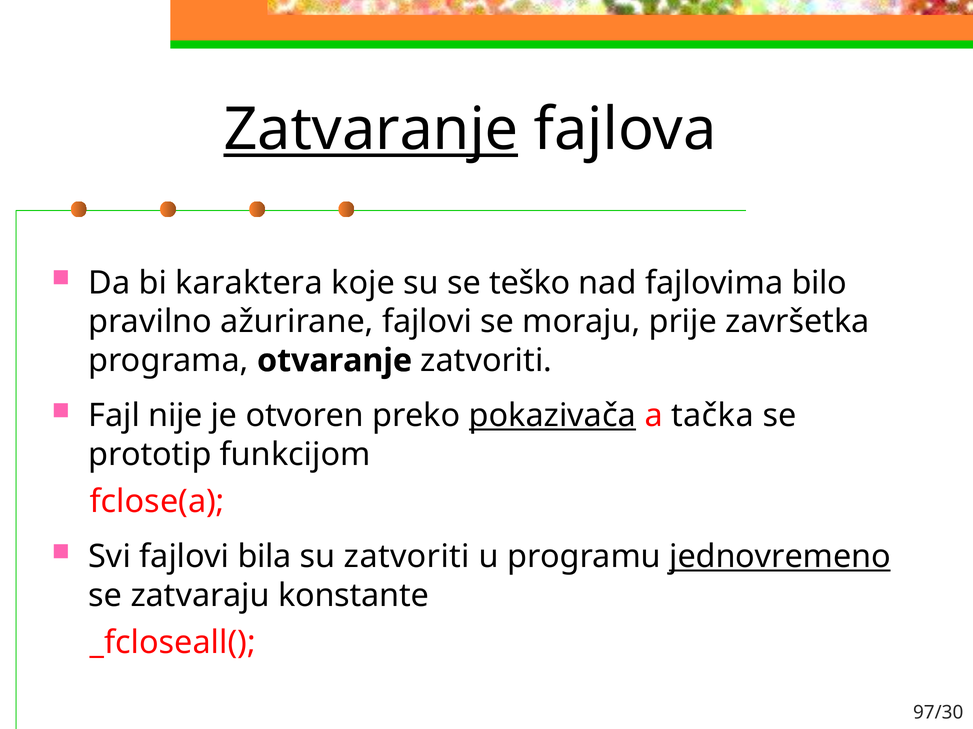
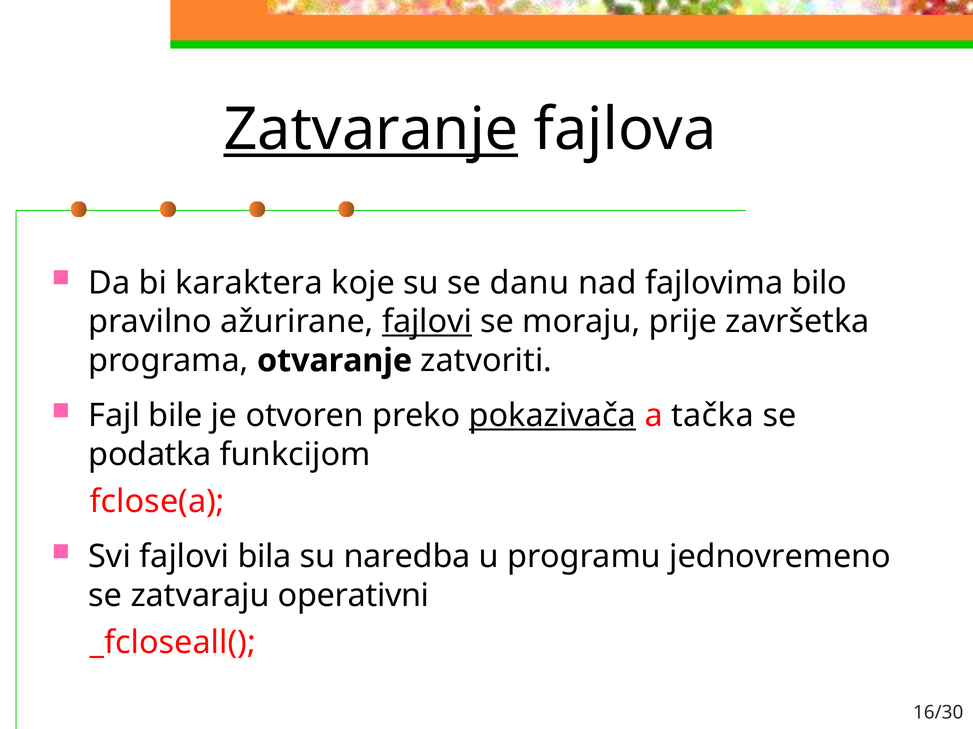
teško: teško -> danu
fajlovi at (427, 322) underline: none -> present
nije: nije -> bile
prototip: prototip -> podatka
su zatvoriti: zatvoriti -> naredba
jednovremeno underline: present -> none
konstante: konstante -> operativni
97/30: 97/30 -> 16/30
